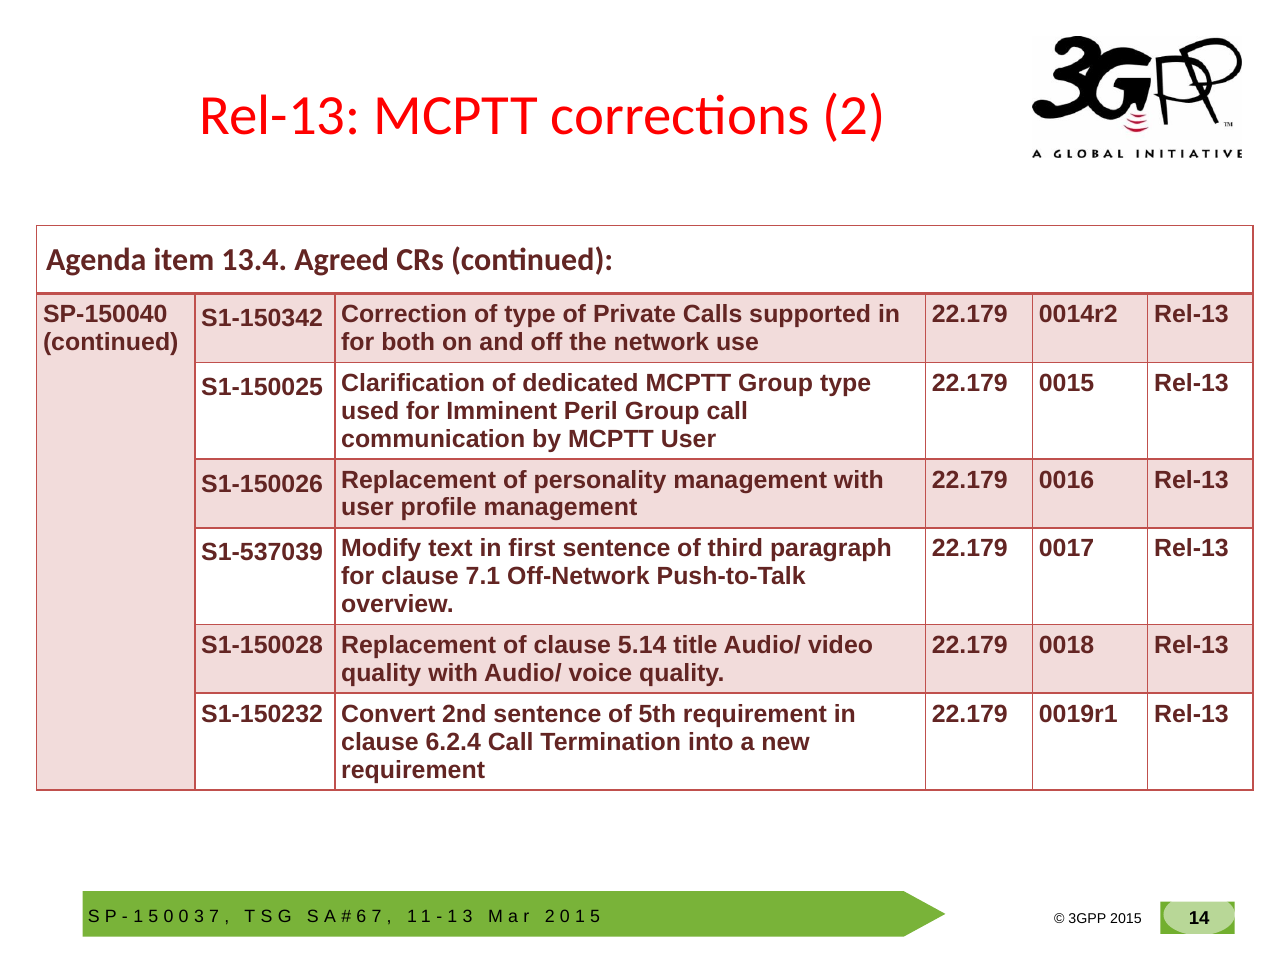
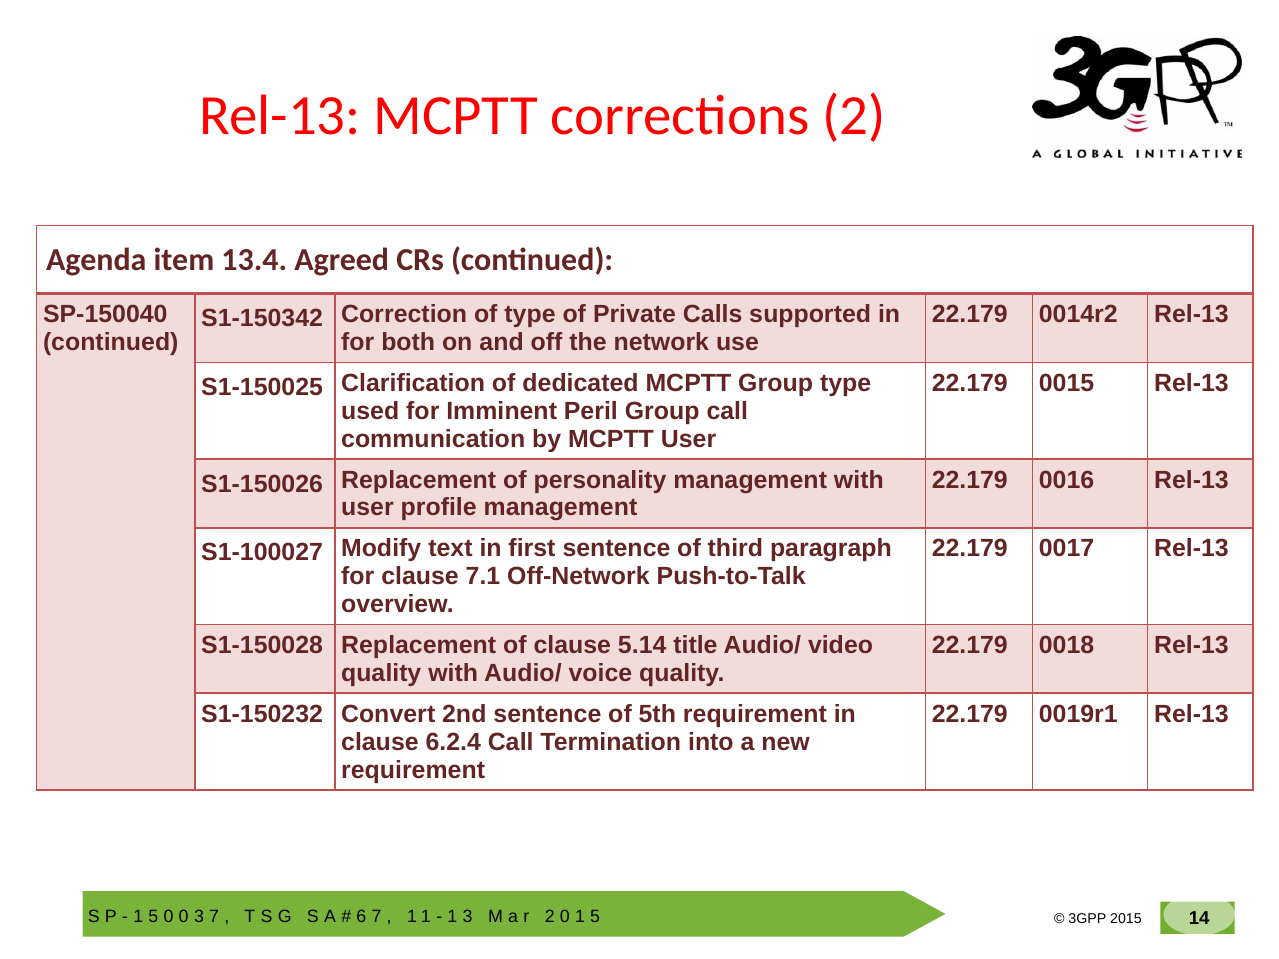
S1-537039: S1-537039 -> S1-100027
